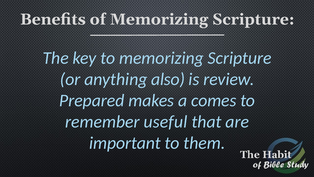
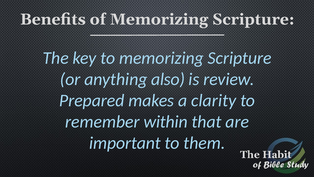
comes: comes -> clarity
useful: useful -> within
